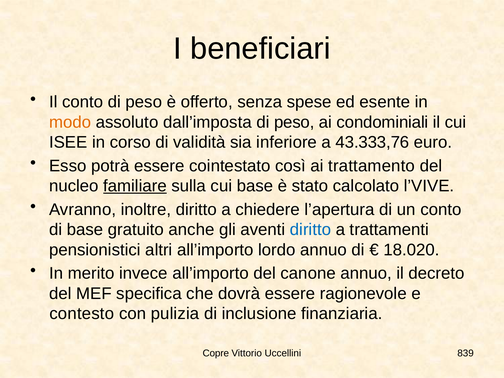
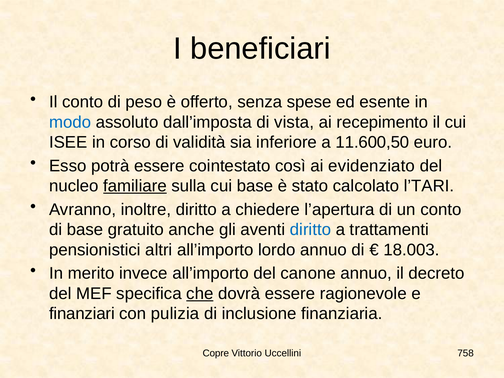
modo colour: orange -> blue
dall’imposta di peso: peso -> vista
condominiali: condominiali -> recepimento
43.333,76: 43.333,76 -> 11.600,50
trattamento: trattamento -> evidenziato
l’VIVE: l’VIVE -> l’TARI
18.020: 18.020 -> 18.003
che underline: none -> present
contesto: contesto -> finanziari
839: 839 -> 758
